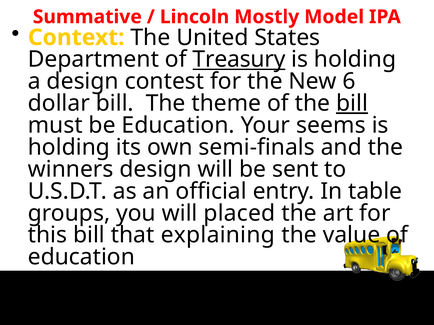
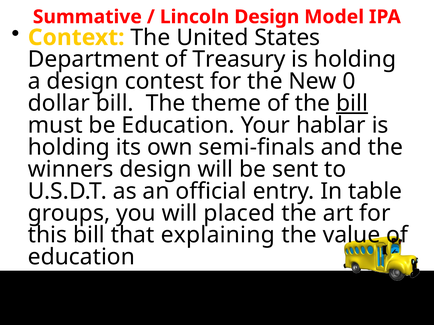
Lincoln Mostly: Mostly -> Design
Treasury underline: present -> none
6: 6 -> 0
seems: seems -> hablar
